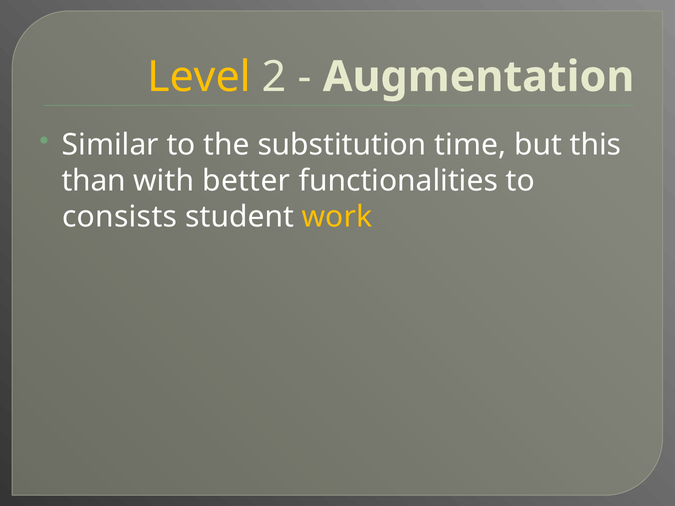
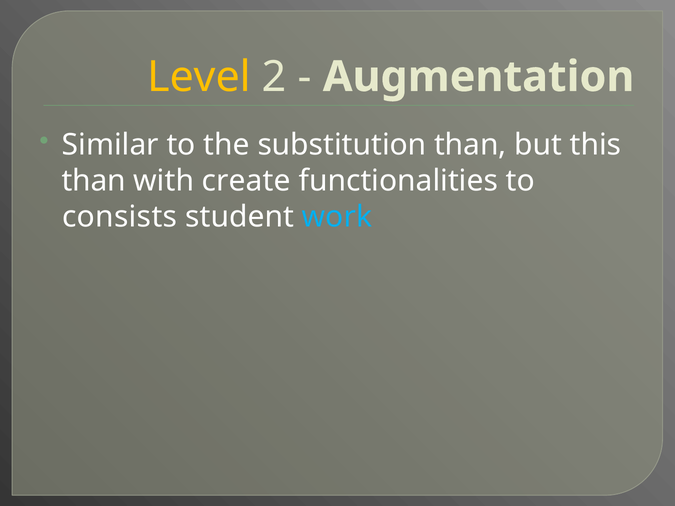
substitution time: time -> than
better: better -> create
work colour: yellow -> light blue
